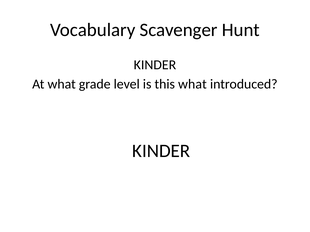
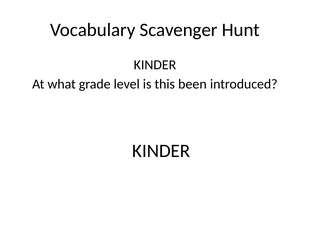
this what: what -> been
